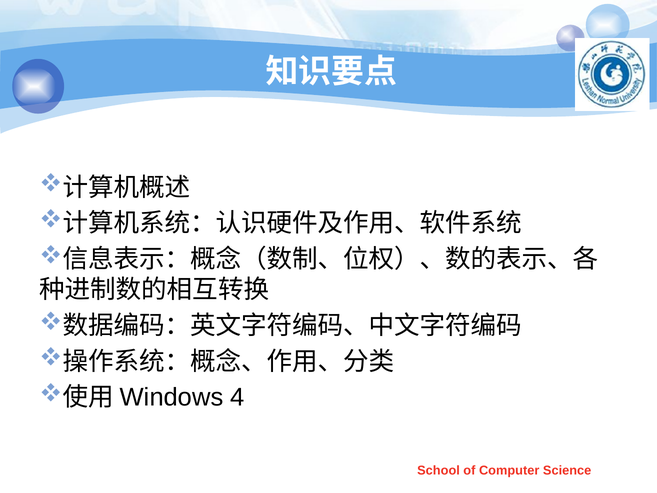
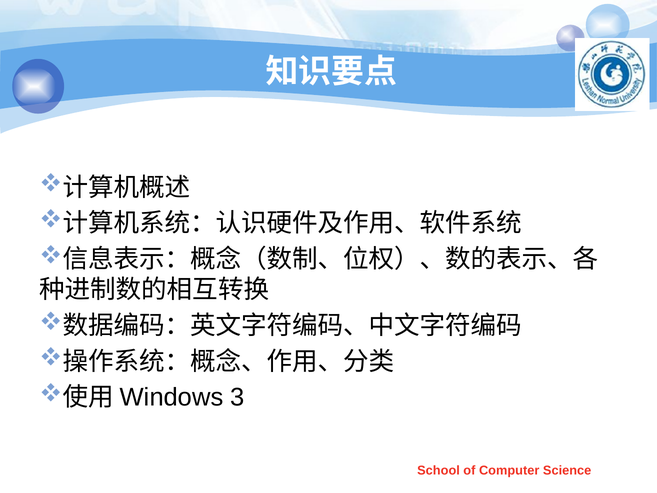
4: 4 -> 3
